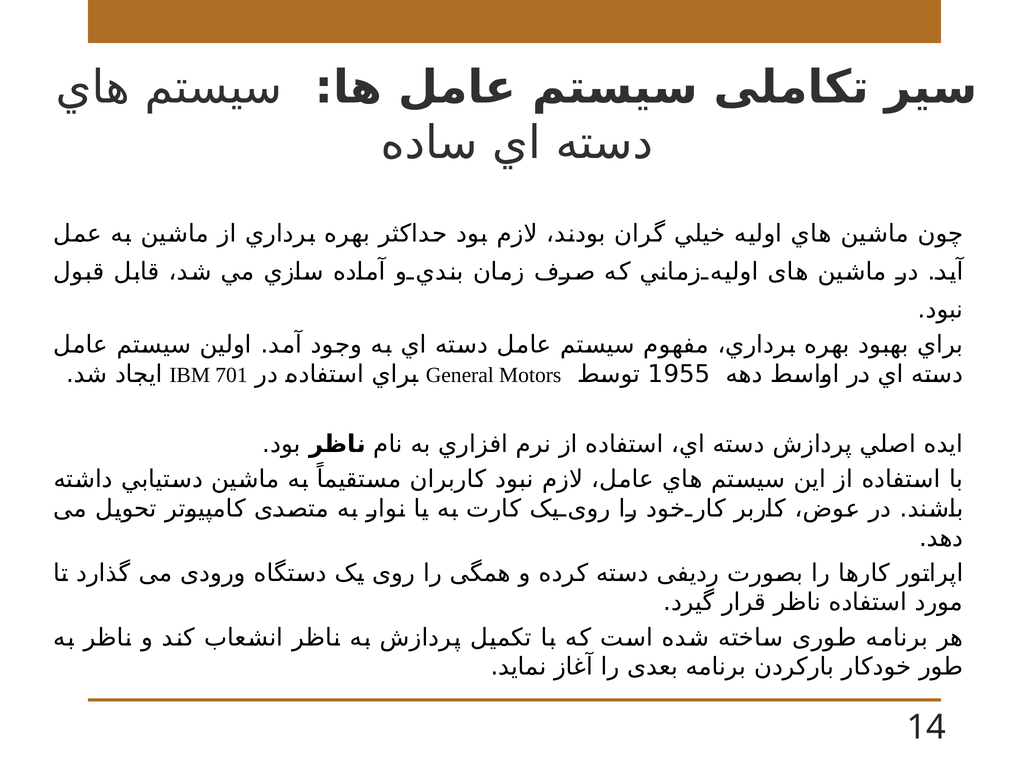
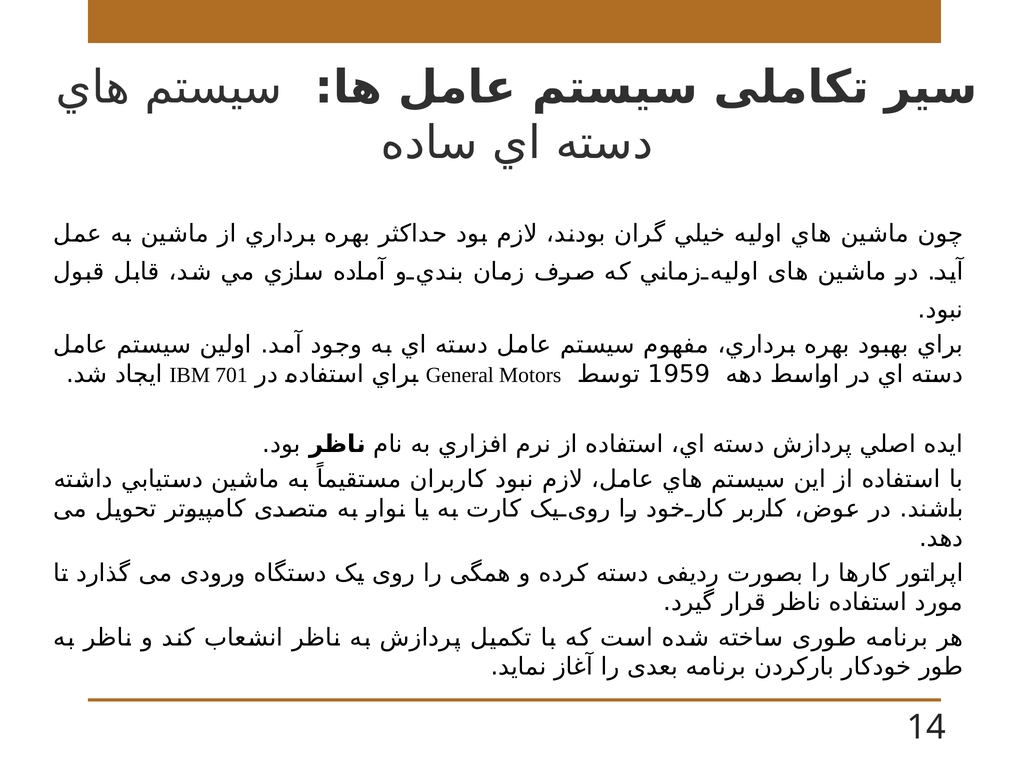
1955: 1955 -> 1959
